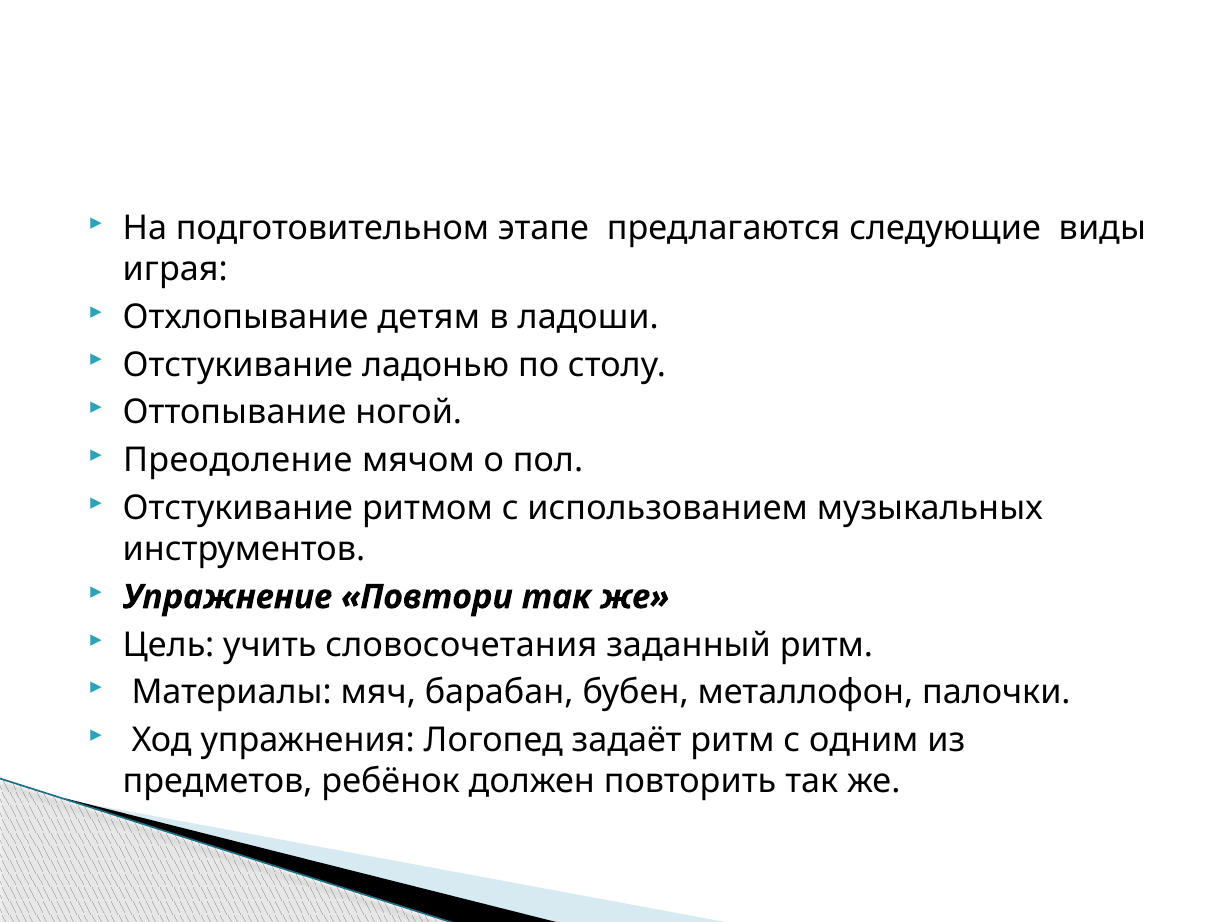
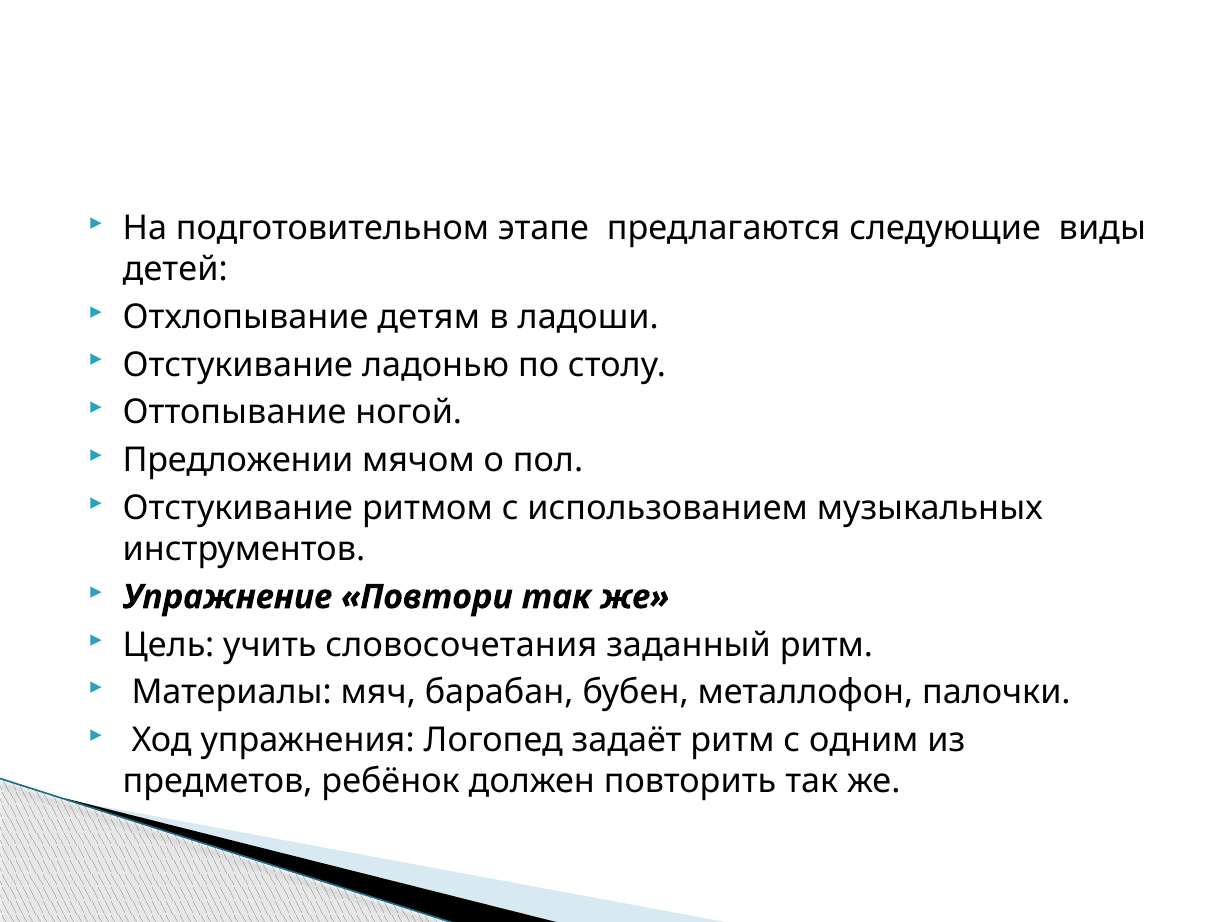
играя: играя -> детей
Преодоление: Преодоление -> Предложении
